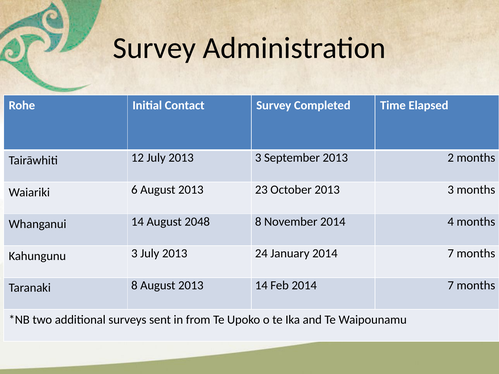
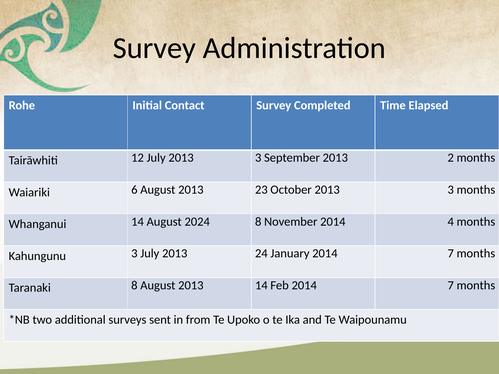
2048: 2048 -> 2024
